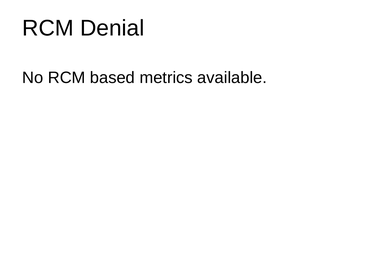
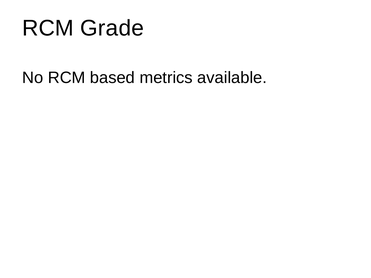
Denial: Denial -> Grade
